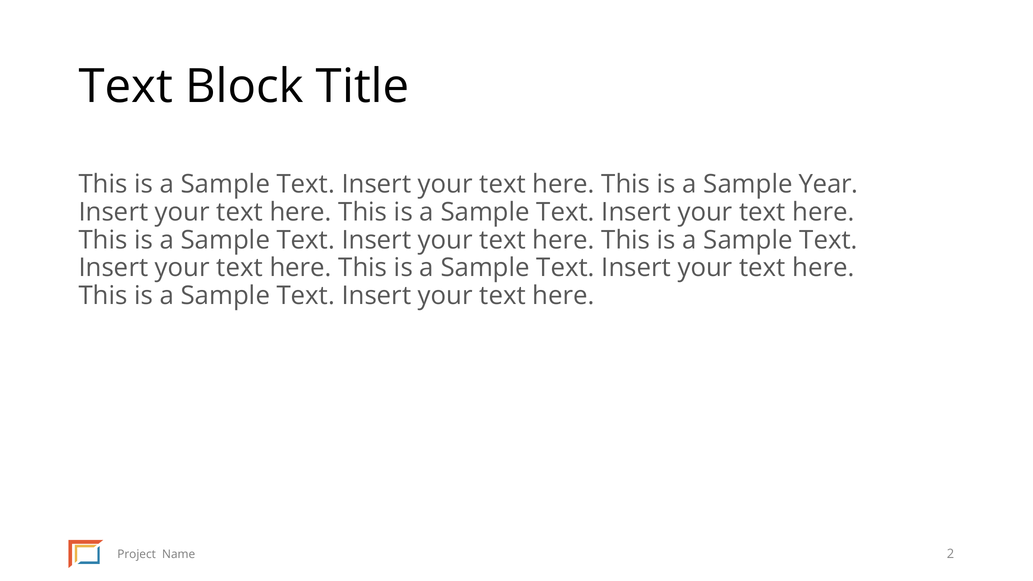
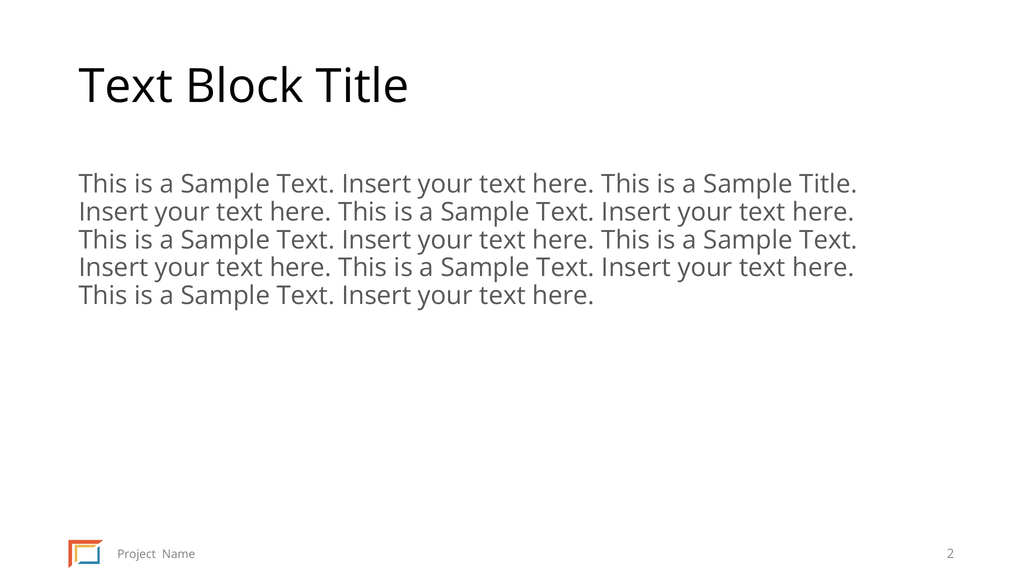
Sample Year: Year -> Title
